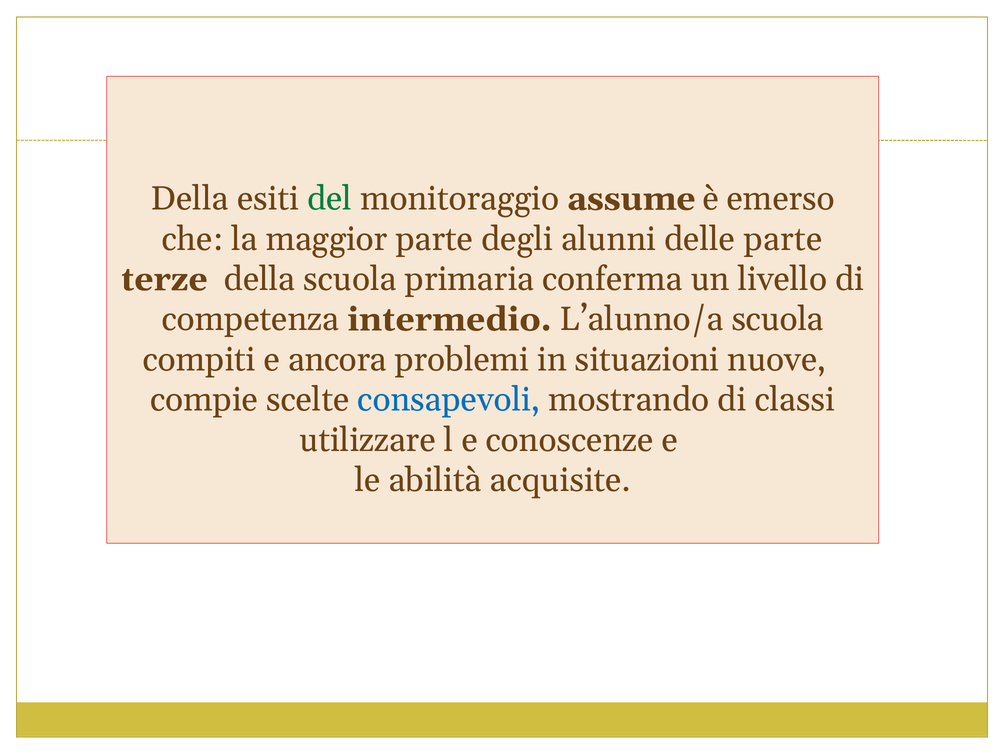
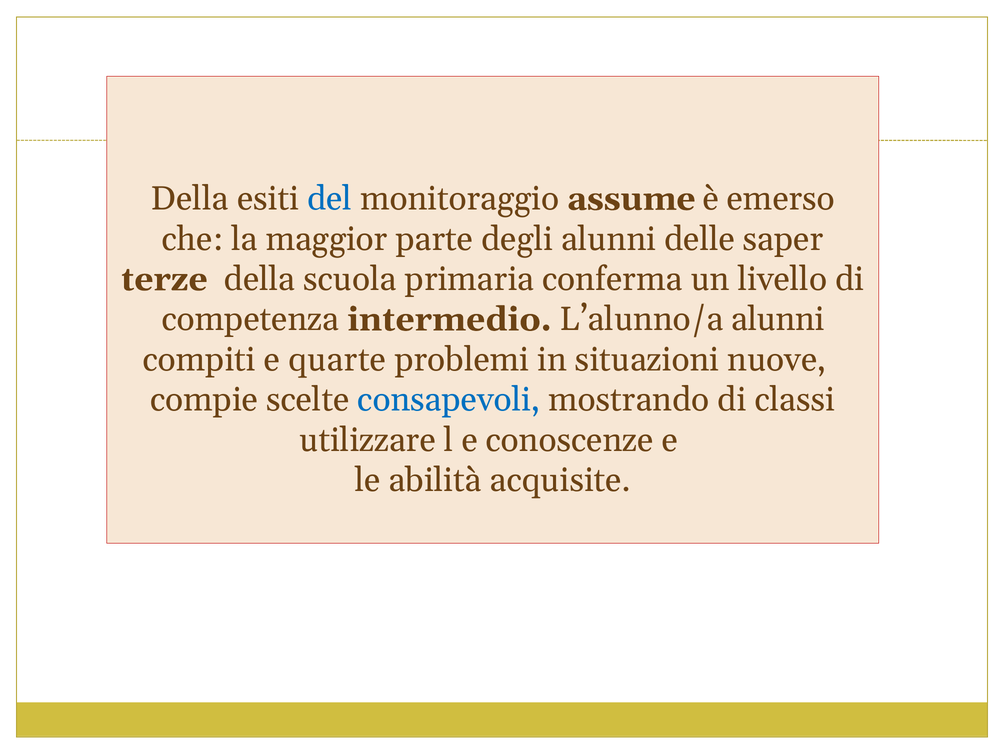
del colour: green -> blue
delle parte: parte -> saper
L’alunno/a scuola: scuola -> alunni
ancora: ancora -> quarte
